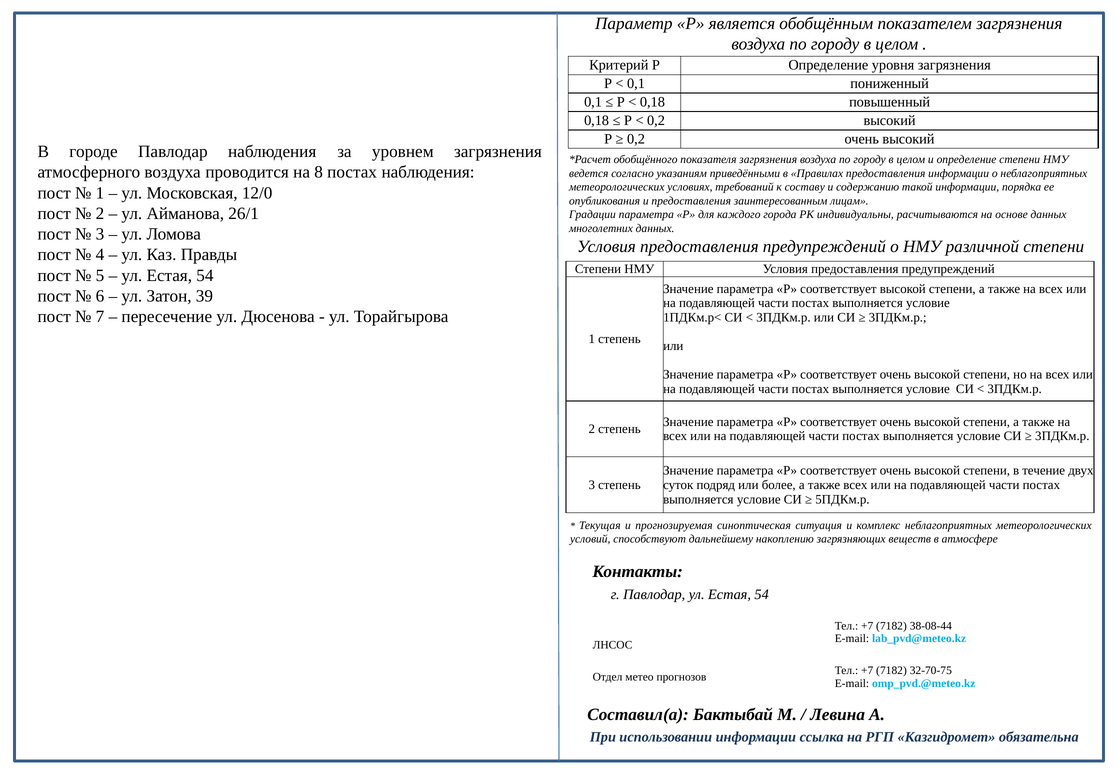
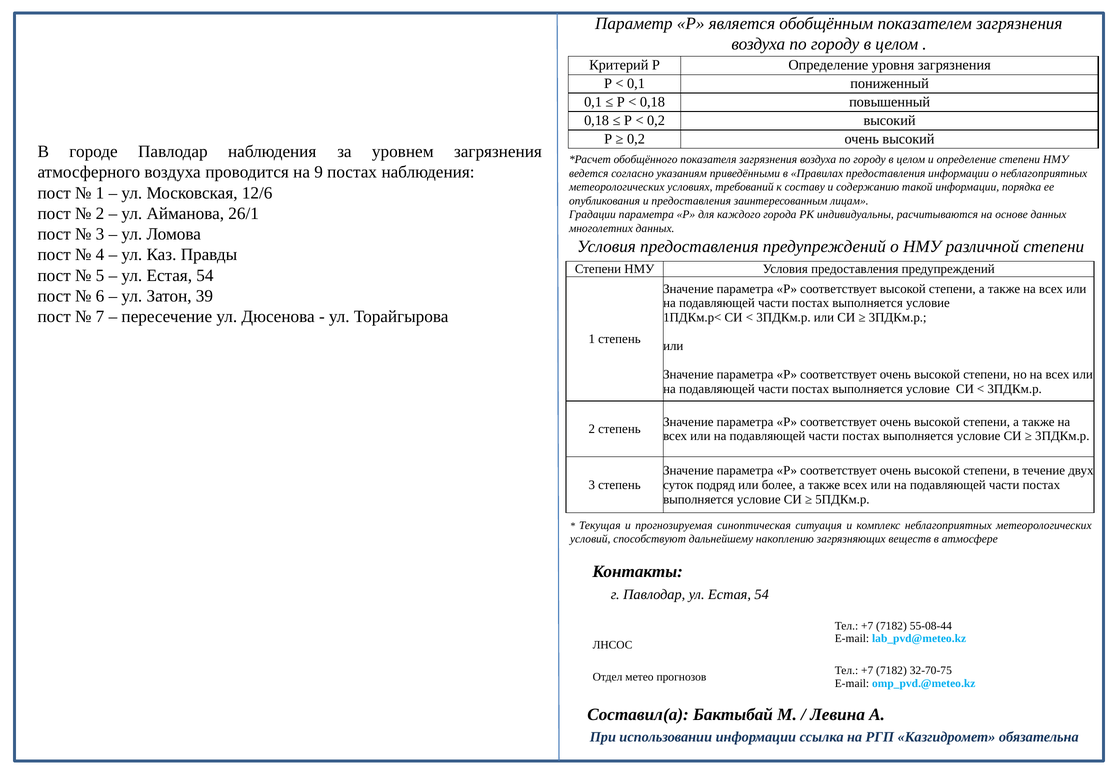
8: 8 -> 9
12/0: 12/0 -> 12/6
38-08-44: 38-08-44 -> 55-08-44
